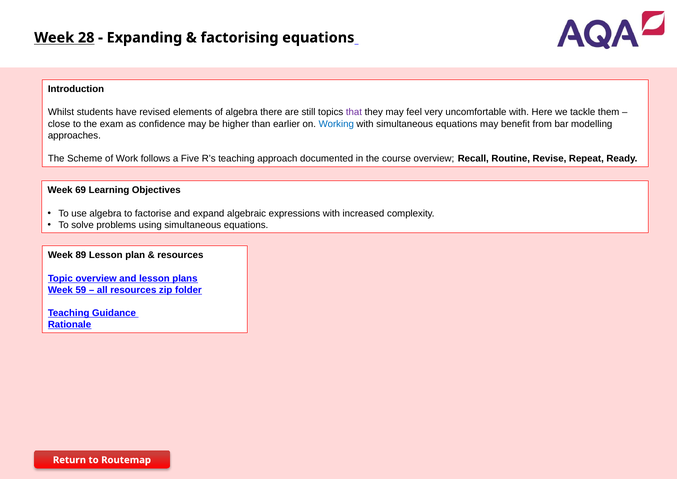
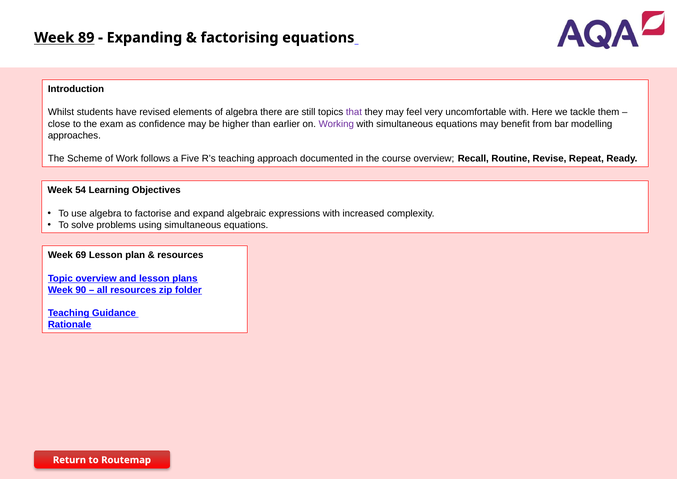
28: 28 -> 89
Working colour: blue -> purple
69: 69 -> 54
89: 89 -> 69
59: 59 -> 90
